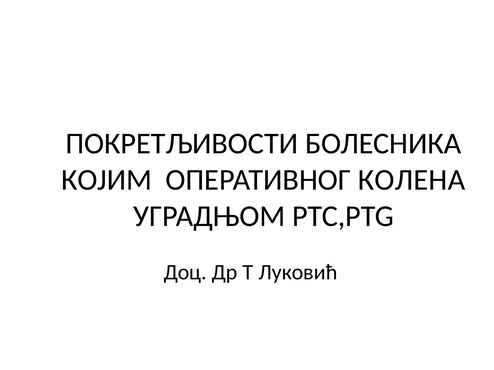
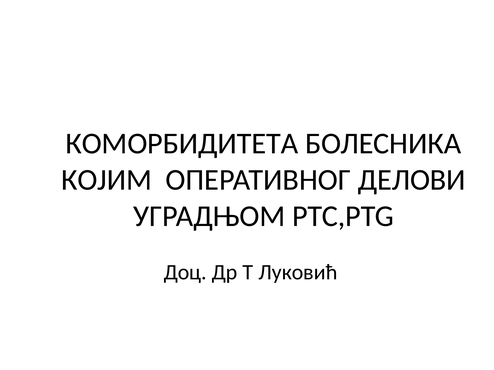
ПОКРЕТЉИВОСТИ: ПОКРЕТЉИВОСТИ -> КОМОРБИДИТЕТА
КОЛЕНА: КОЛЕНА -> ДЕЛОВИ
